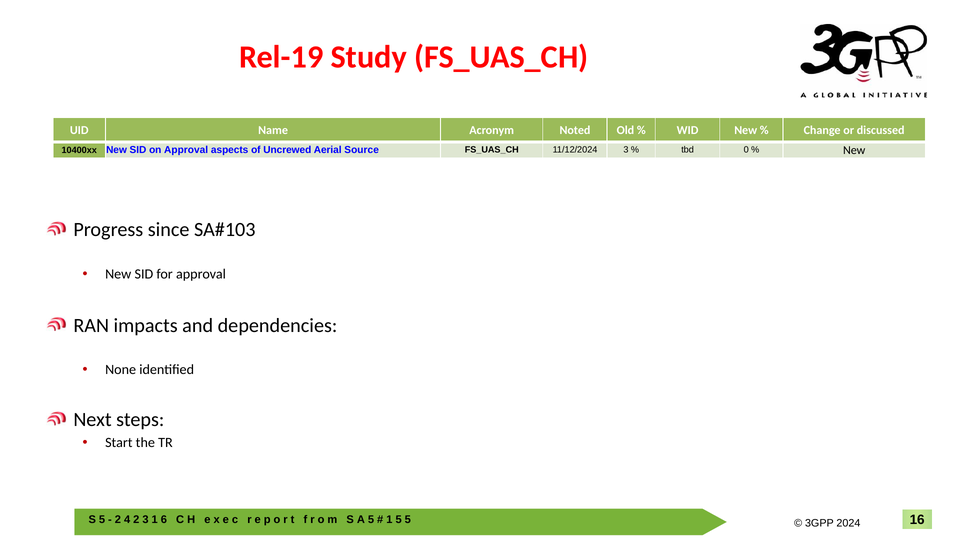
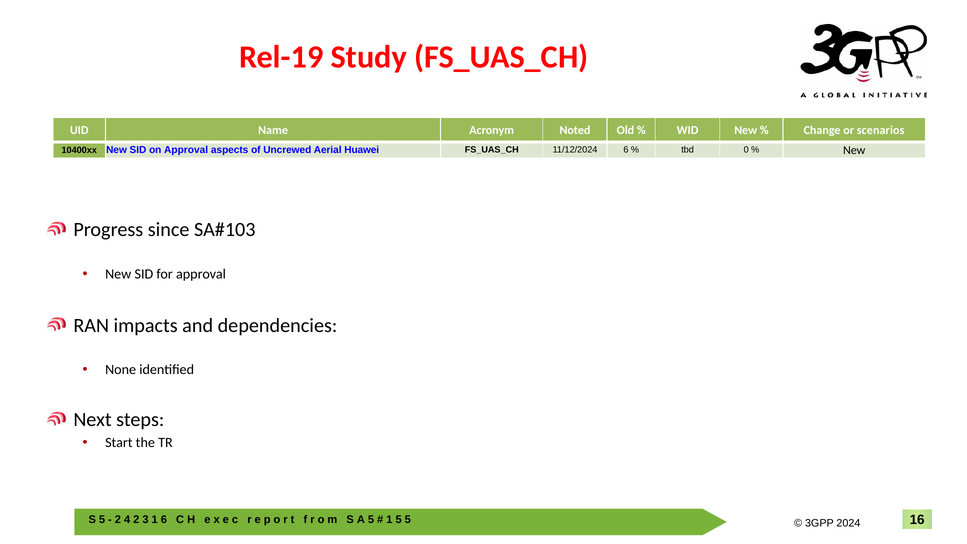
discussed: discussed -> scenarios
Source: Source -> Huawei
11/12/2024 3: 3 -> 6
